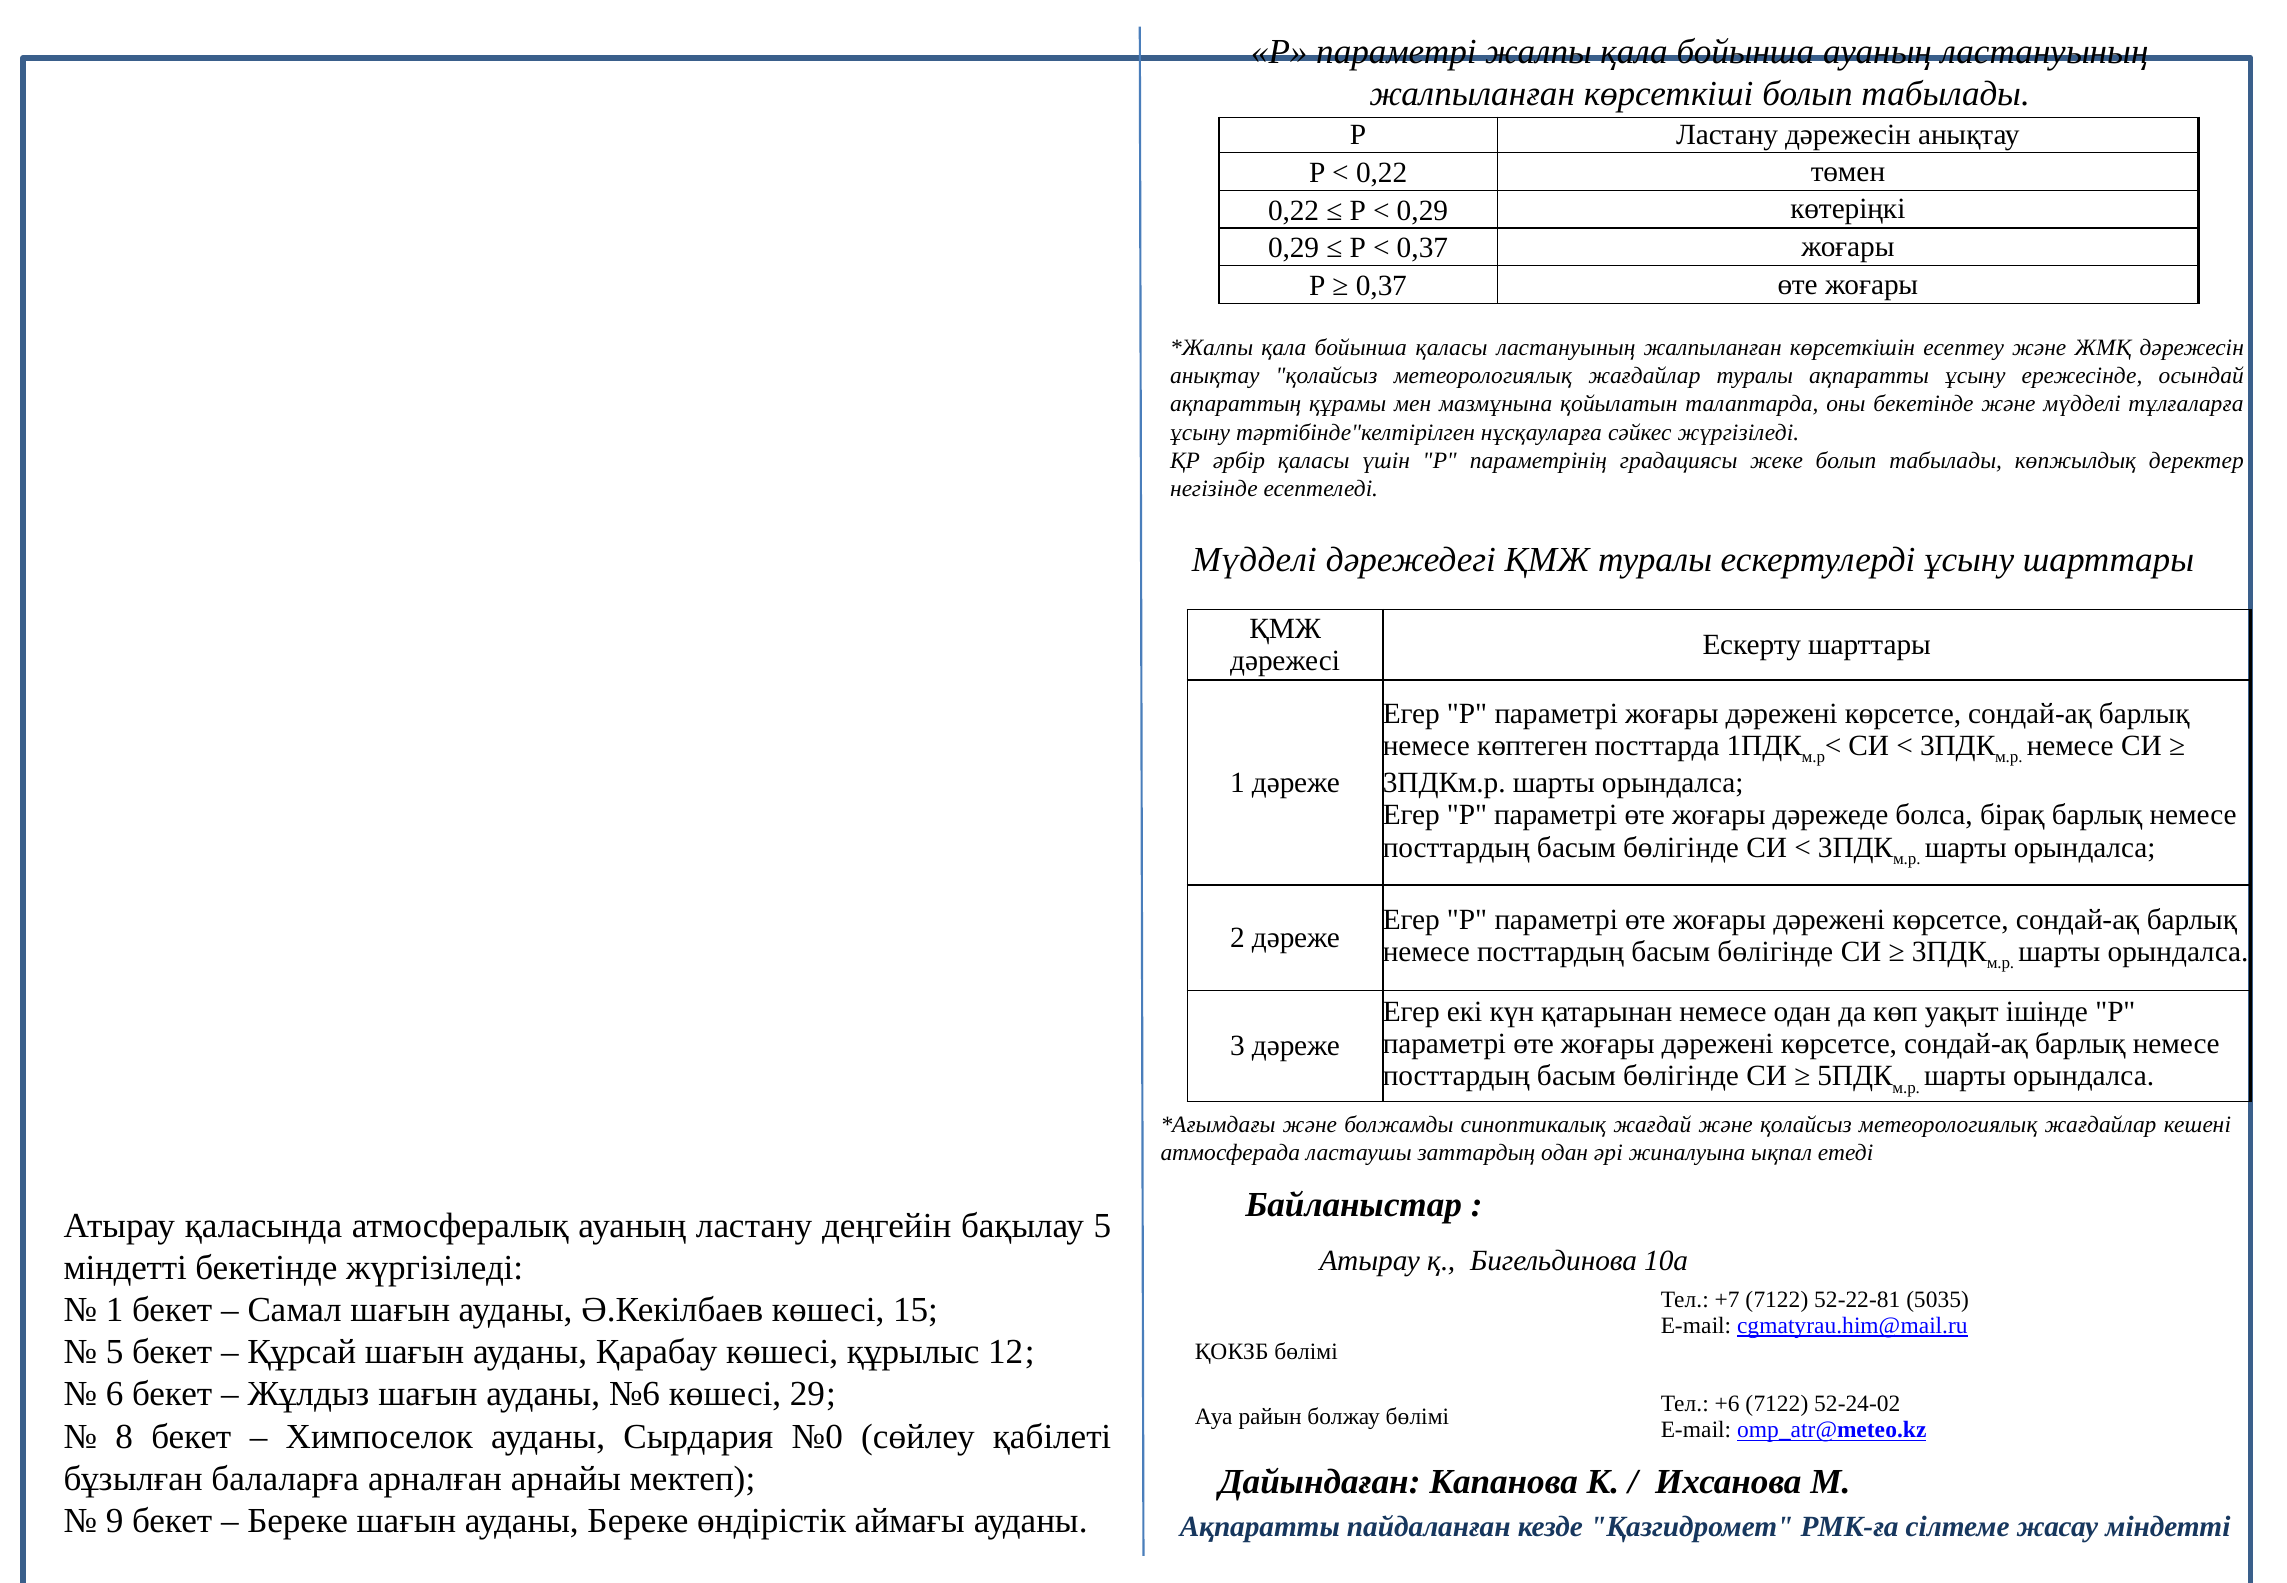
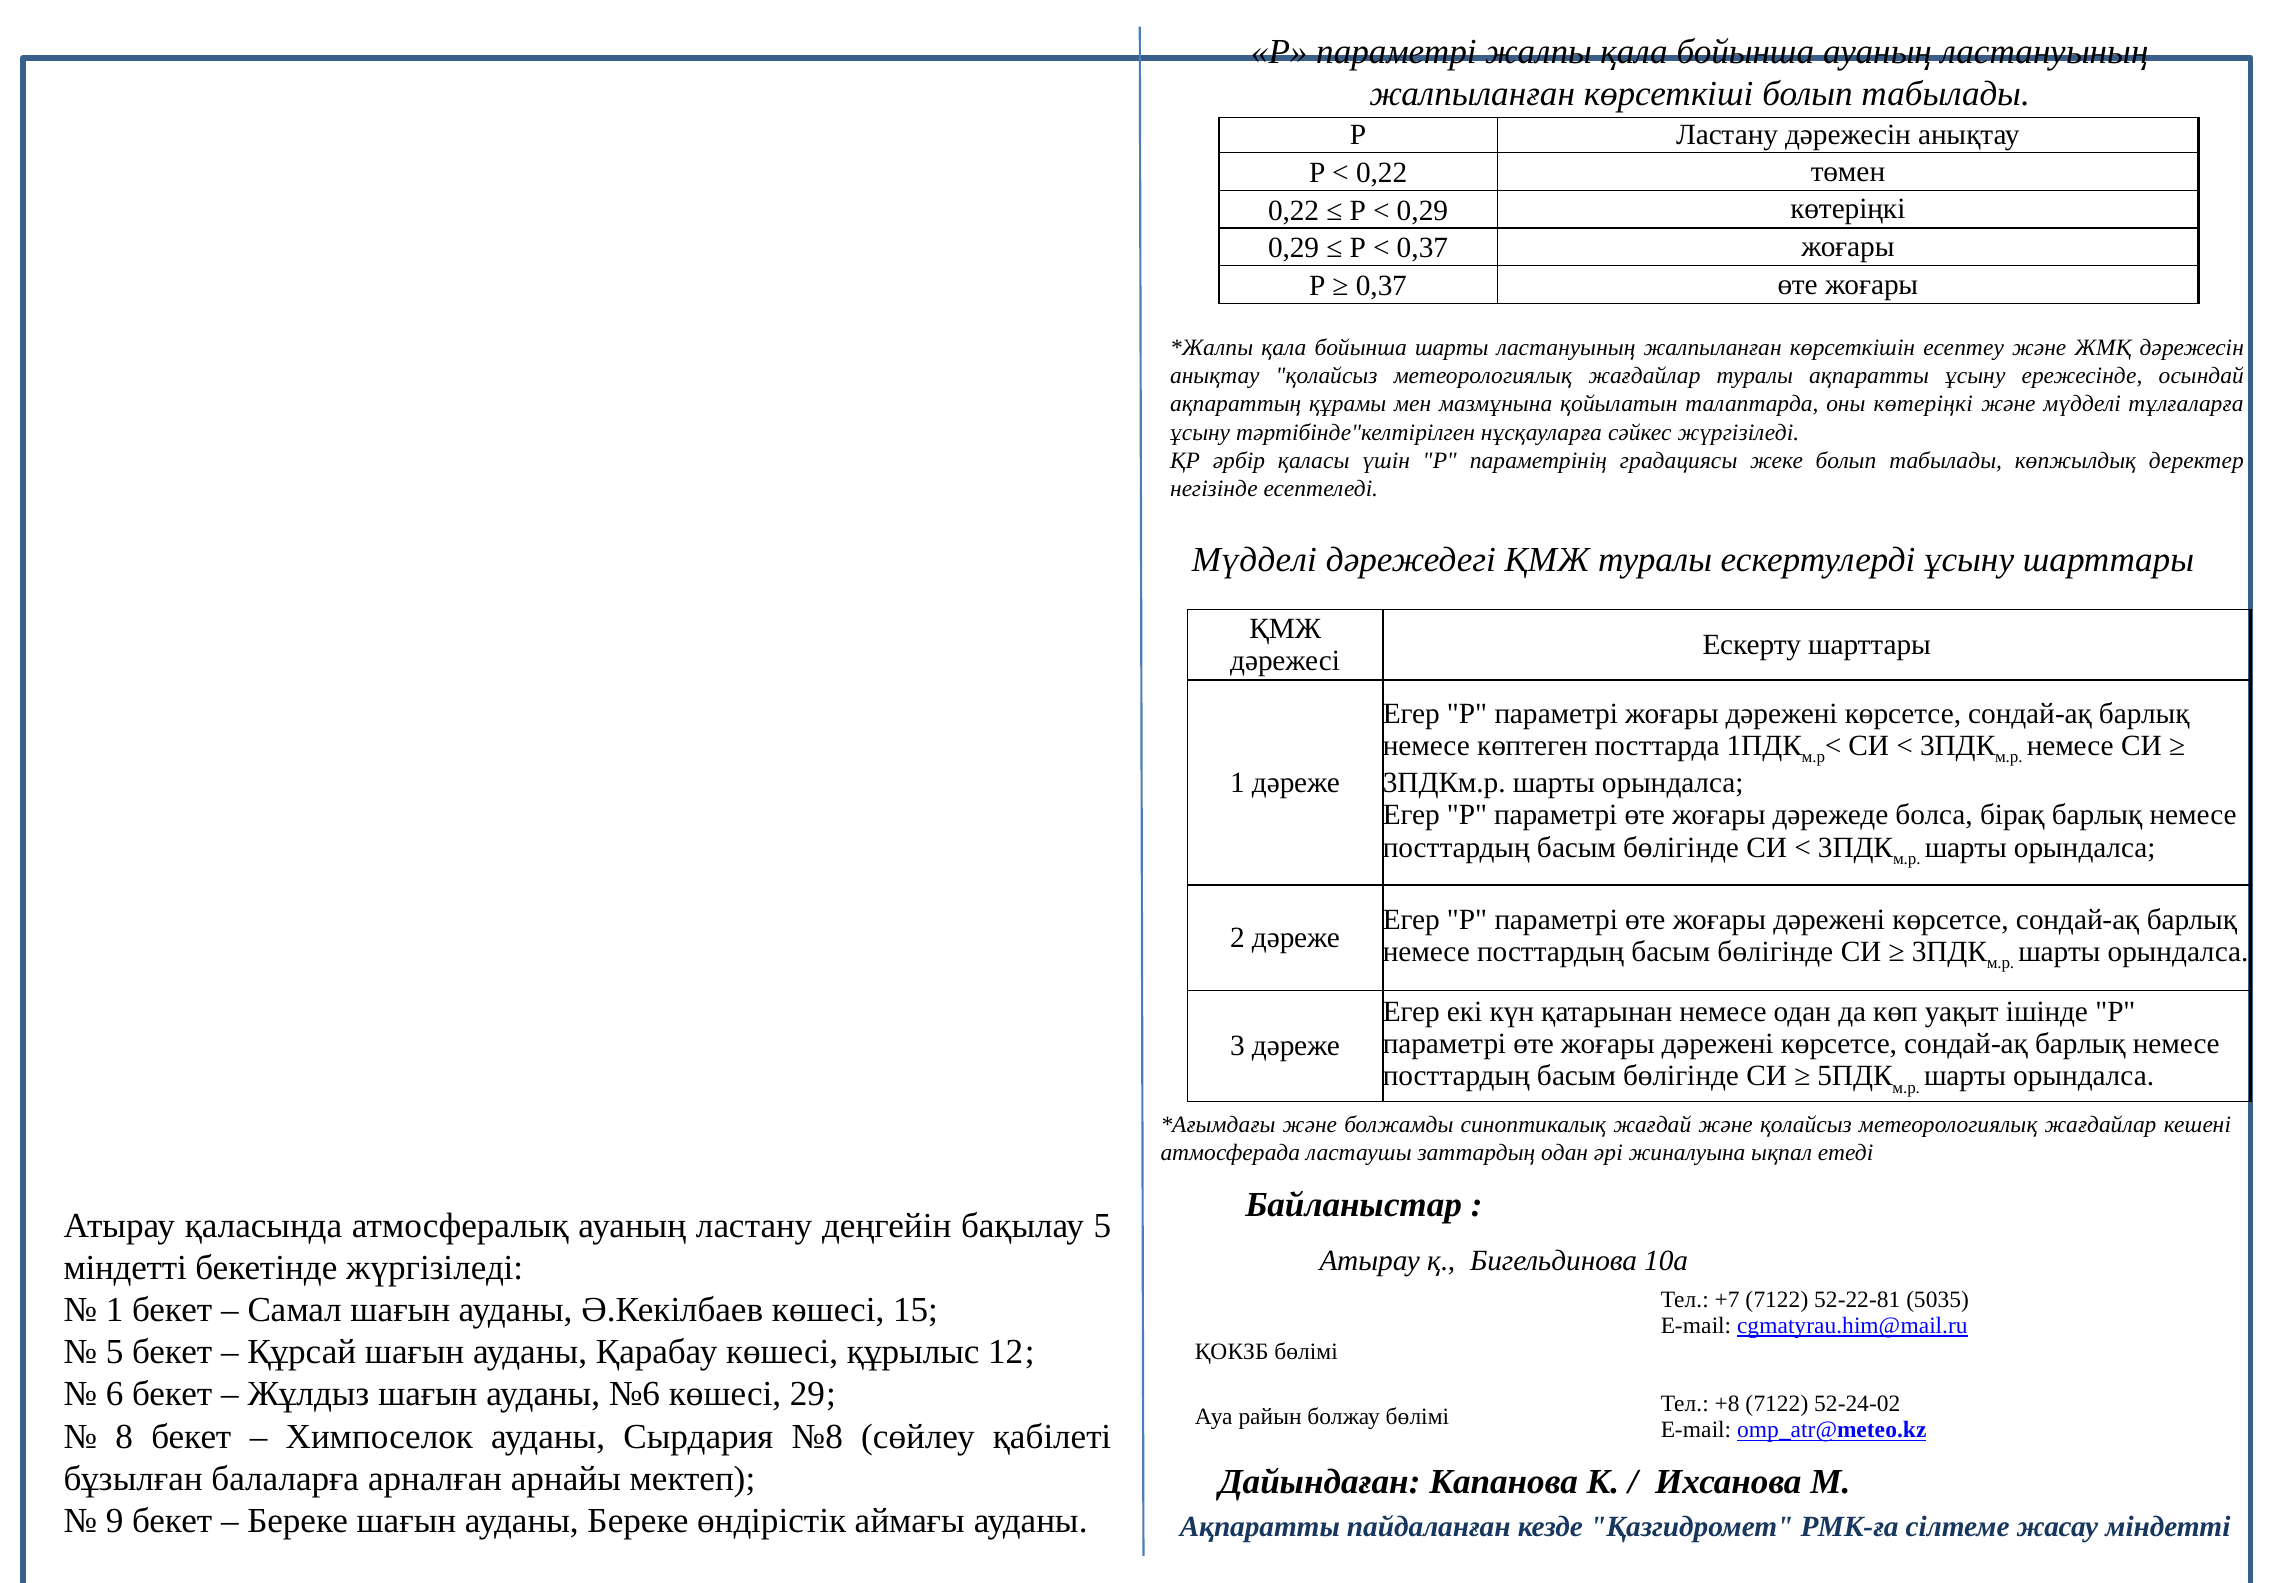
бойынша қаласы: қаласы -> шарты
оны бекетінде: бекетінде -> көтеріңкі
+6: +6 -> +8
№0: №0 -> №8
